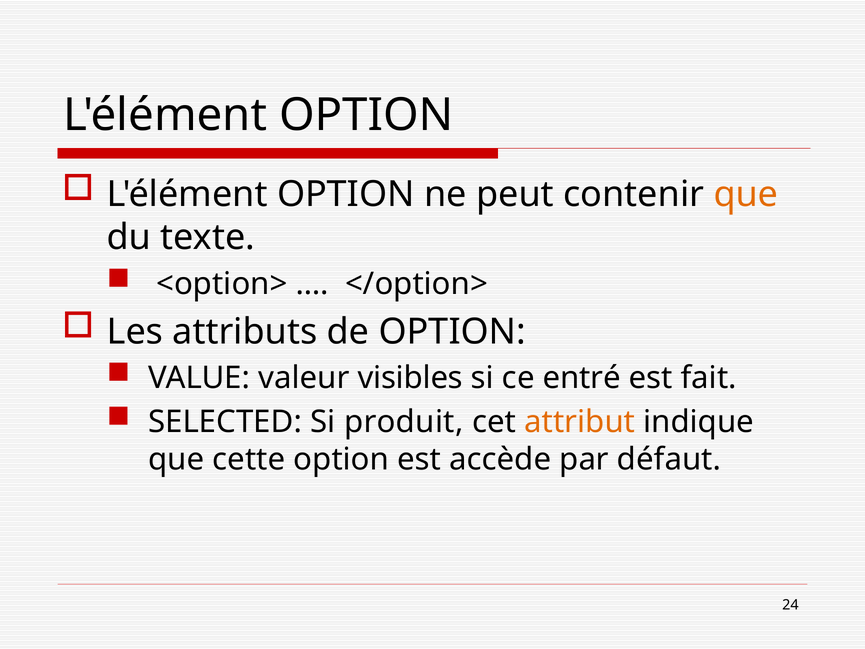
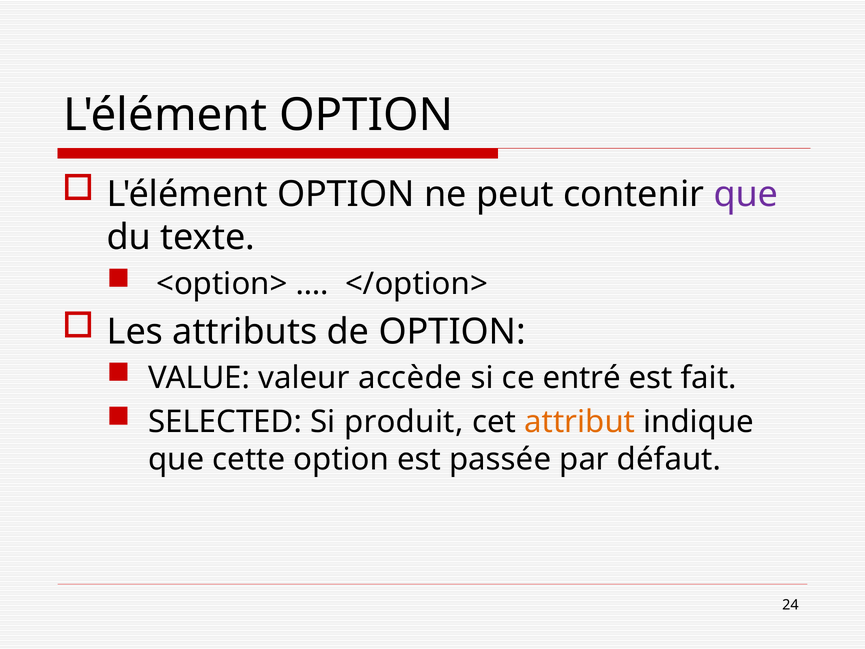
que at (746, 194) colour: orange -> purple
visibles: visibles -> accède
accède: accède -> passée
